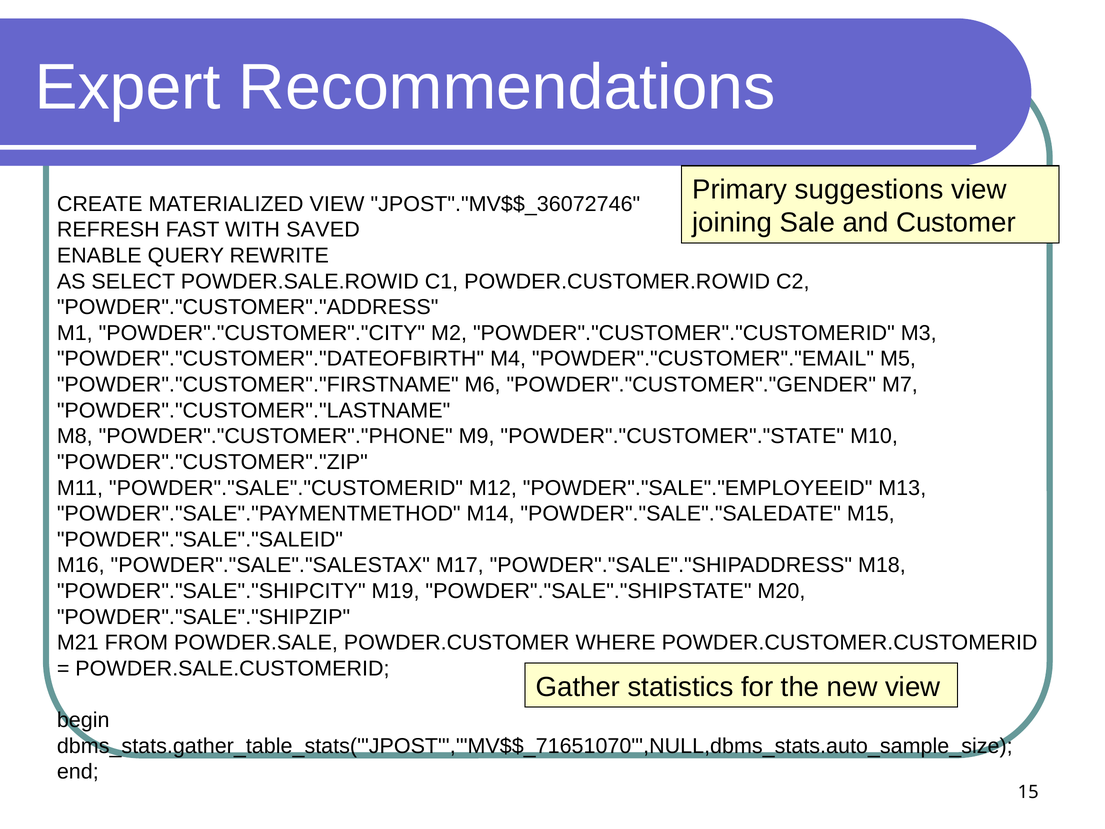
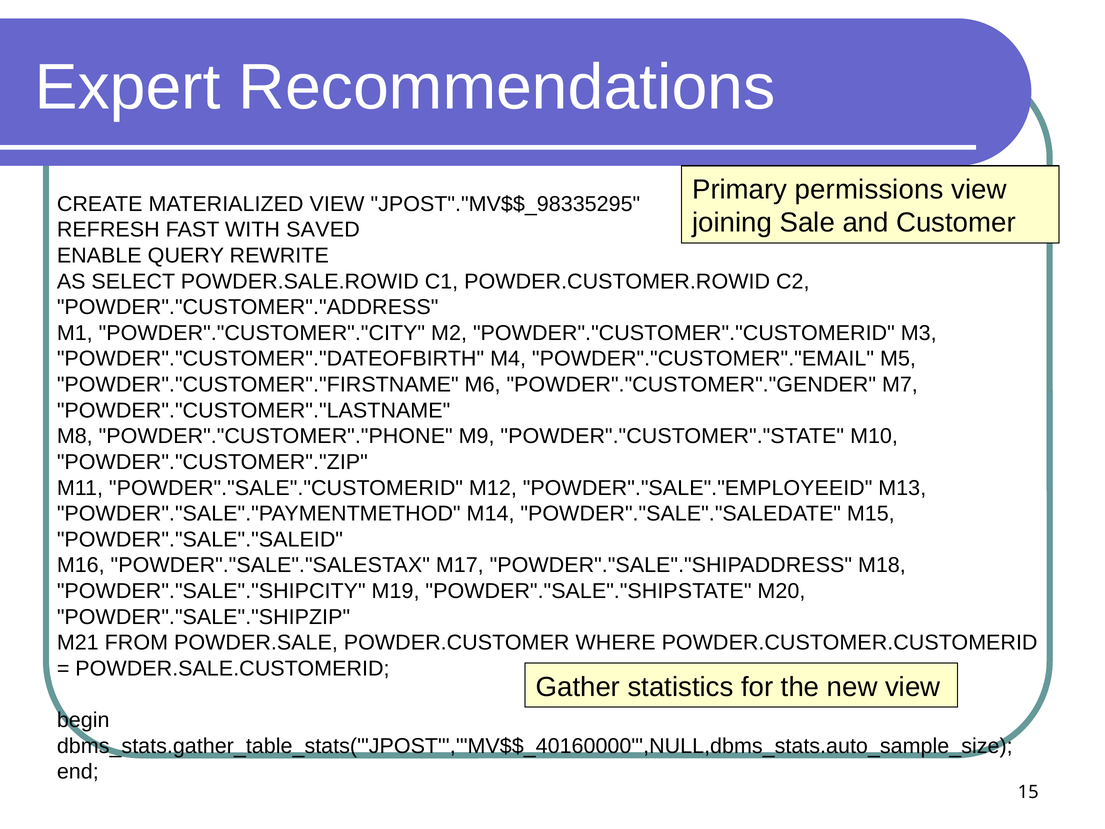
suggestions: suggestions -> permissions
JPOST"."MV$$_36072746: JPOST"."MV$$_36072746 -> JPOST"."MV$$_98335295
dbms_stats.gather_table_stats('"JPOST"','"MV$$_71651070"',NULL,dbms_stats.auto_sample_size: dbms_stats.gather_table_stats('"JPOST"','"MV$$_71651070"',NULL,dbms_stats.auto_sample_size -> dbms_stats.gather_table_stats('"JPOST"','"MV$$_40160000"',NULL,dbms_stats.auto_sample_size
